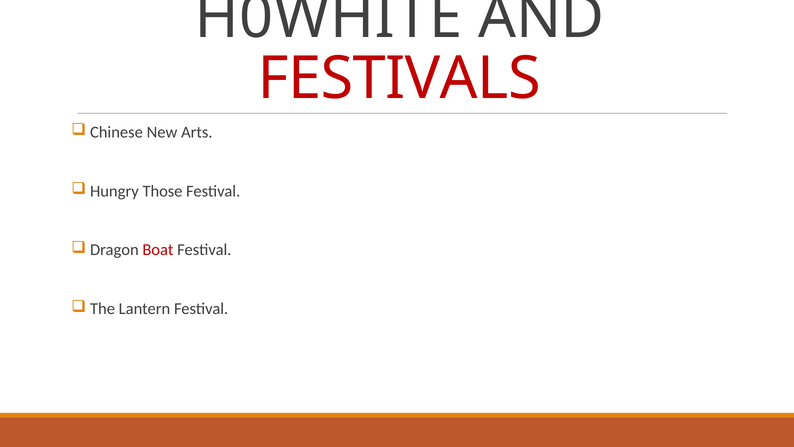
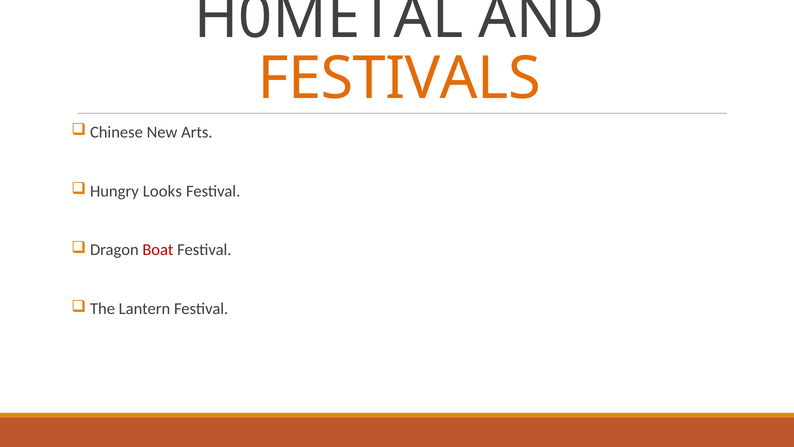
H0WHITE: H0WHITE -> H0METAL
FESTIVALS colour: red -> orange
Those: Those -> Looks
